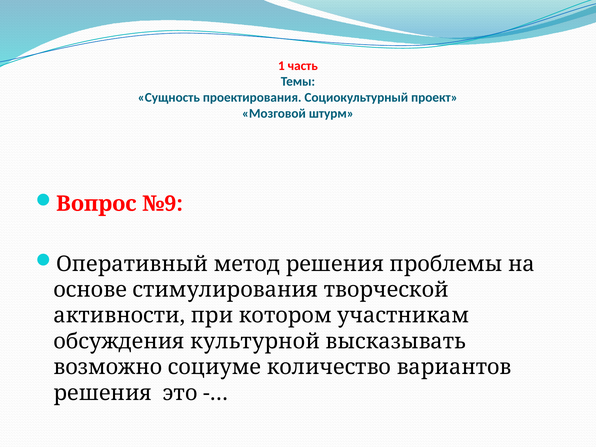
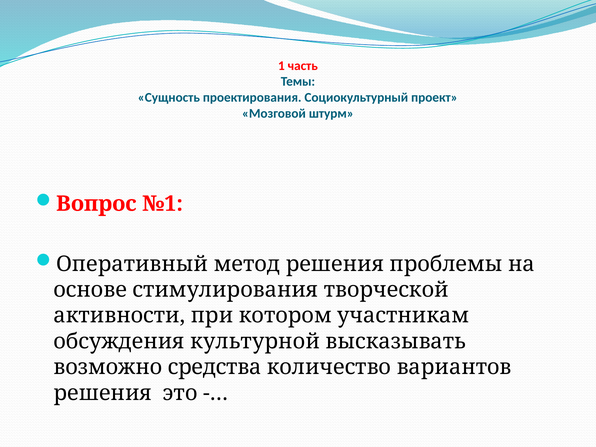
№9: №9 -> №1
социуме: социуме -> средства
